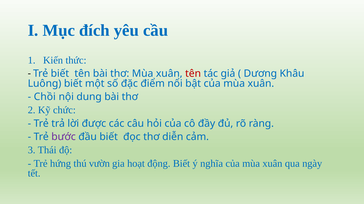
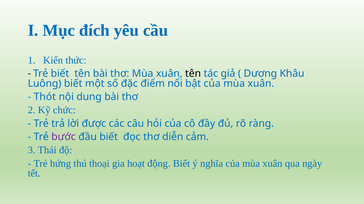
tên at (193, 74) colour: red -> black
Chồi: Chồi -> Thót
vườn: vườn -> thoại
